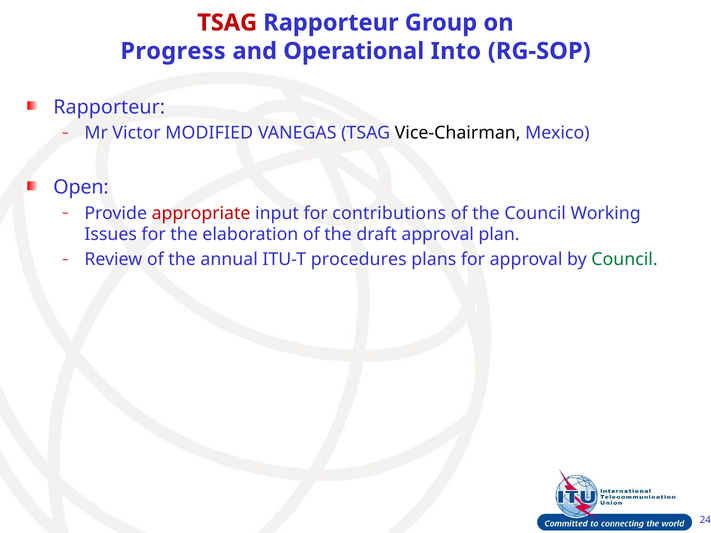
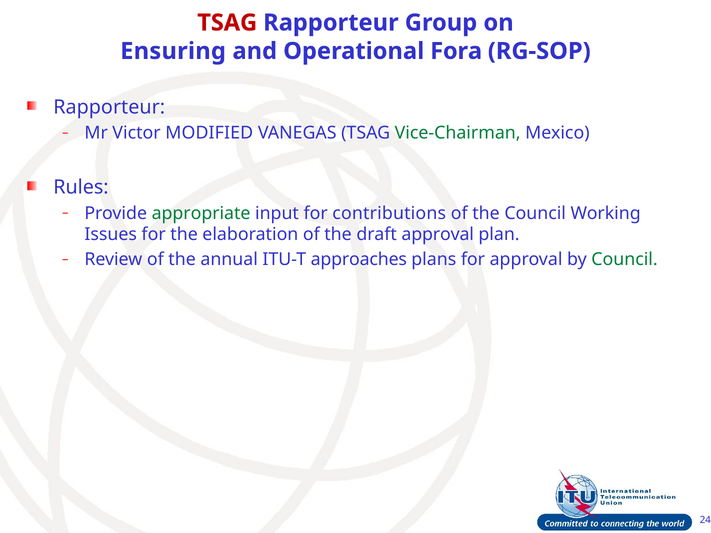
Progress: Progress -> Ensuring
Into: Into -> Fora
Vice-Chairman colour: black -> green
Open: Open -> Rules
appropriate colour: red -> green
procedures: procedures -> approaches
